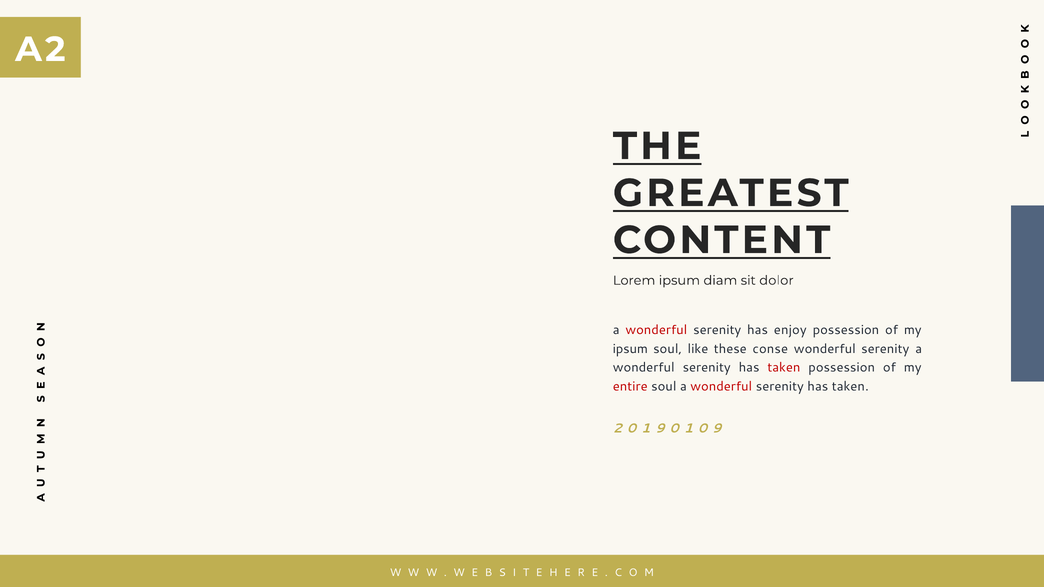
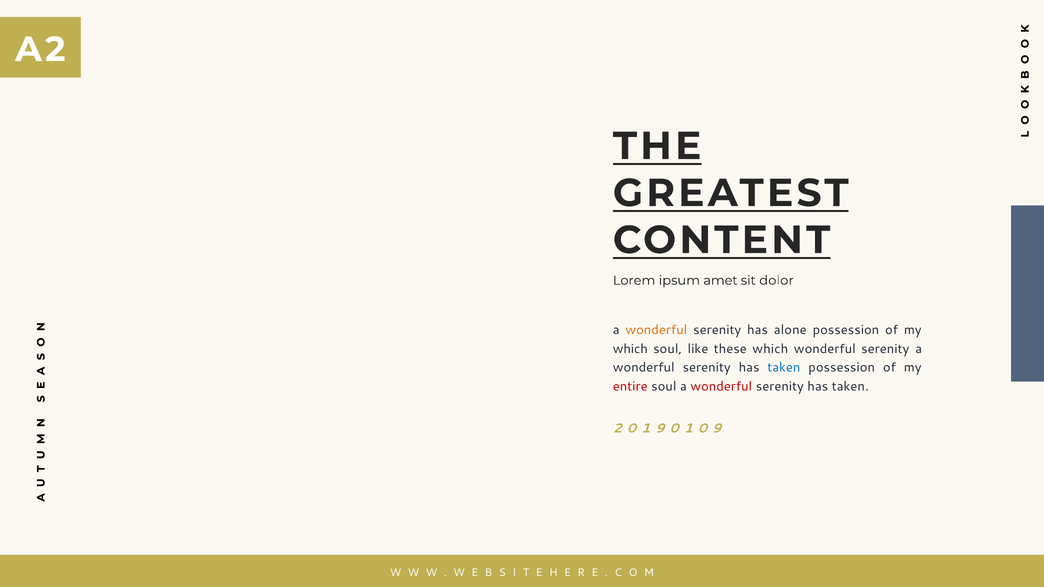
diam: diam -> amet
wonderful at (656, 330) colour: red -> orange
enjoy: enjoy -> alone
ipsum at (630, 349): ipsum -> which
these conse: conse -> which
taken at (784, 368) colour: red -> blue
